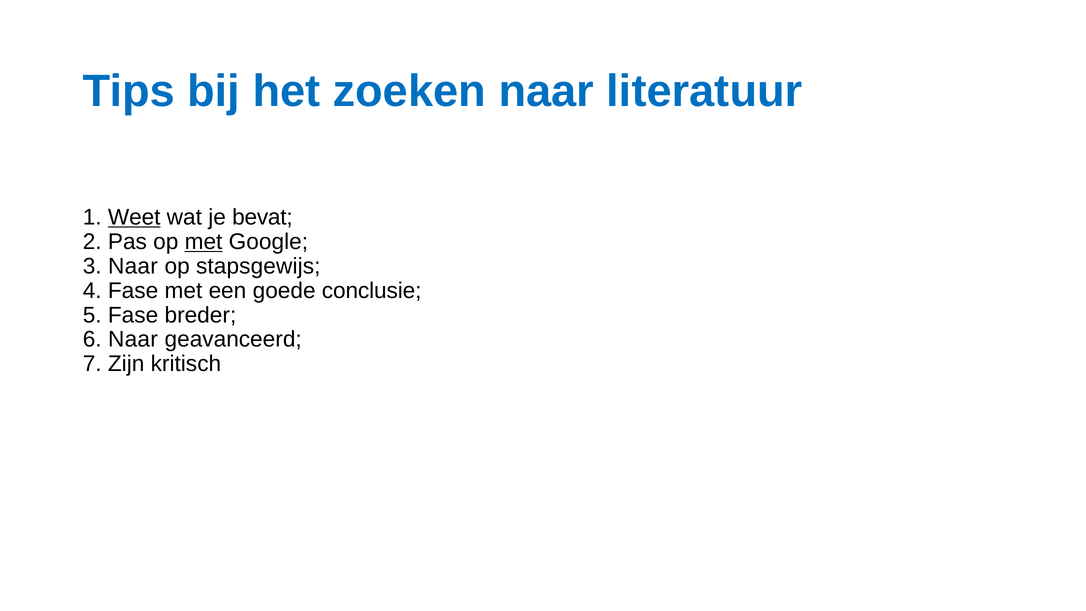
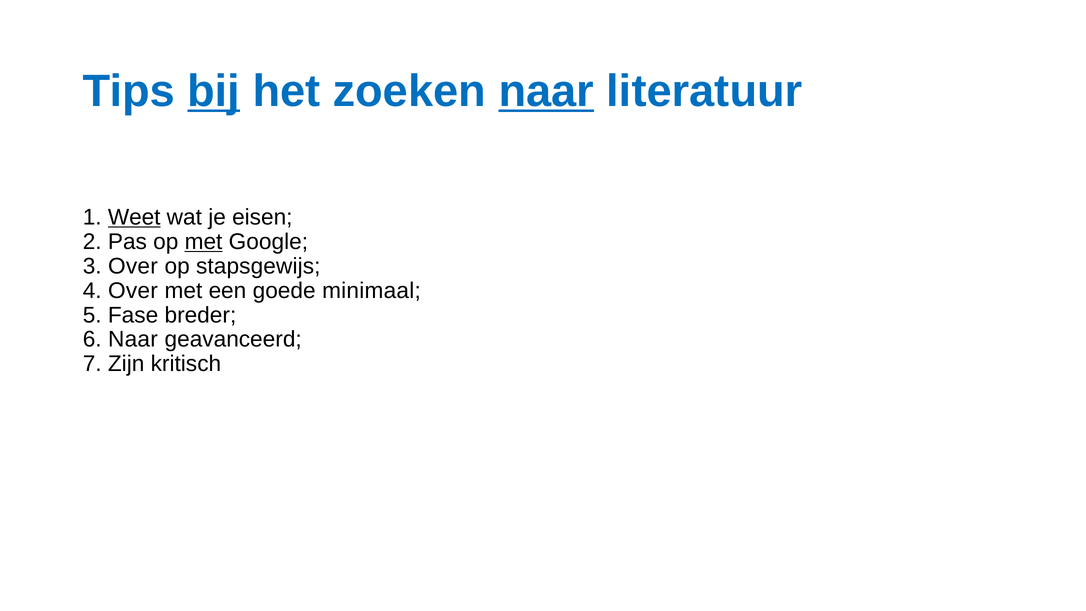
bij underline: none -> present
naar at (546, 91) underline: none -> present
bevat: bevat -> eisen
3 Naar: Naar -> Over
4 Fase: Fase -> Over
conclusie: conclusie -> minimaal
